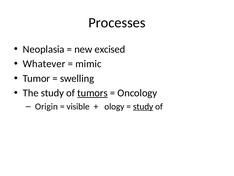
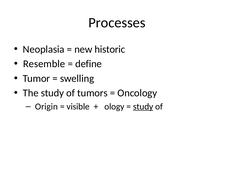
excised: excised -> historic
Whatever: Whatever -> Resemble
mimic: mimic -> define
tumors underline: present -> none
